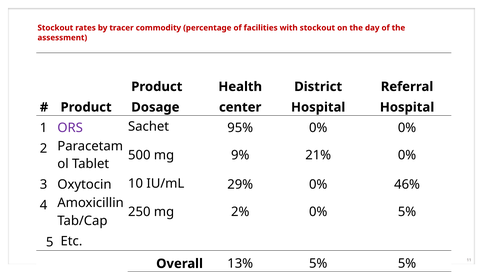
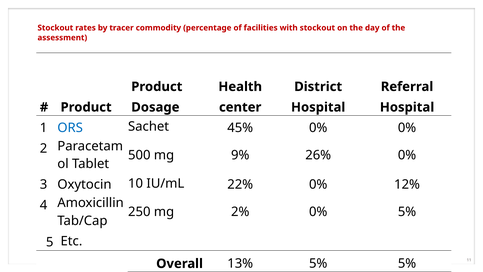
ORS colour: purple -> blue
95%: 95% -> 45%
21%: 21% -> 26%
29%: 29% -> 22%
46%: 46% -> 12%
